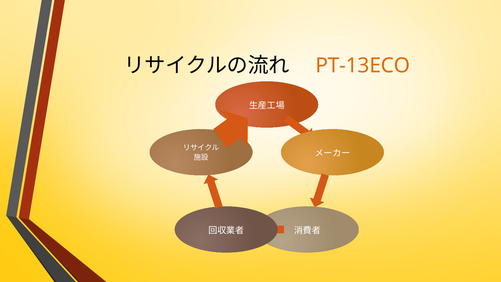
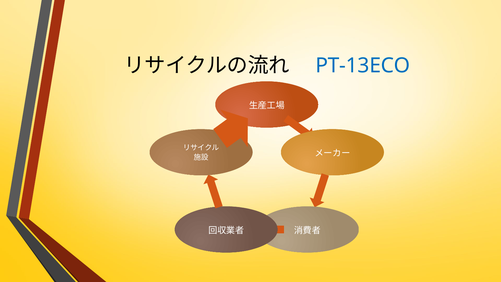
PT-13ECO colour: orange -> blue
